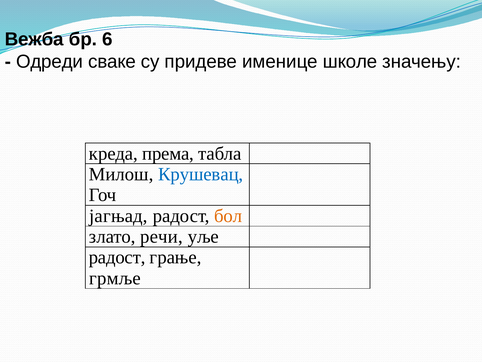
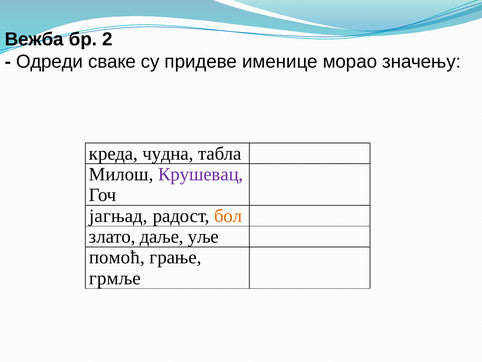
6: 6 -> 2
школе: школе -> морао
према: према -> чудна
Крушевац colour: blue -> purple
речи: речи -> даље
радост at (117, 257): радост -> помоћ
